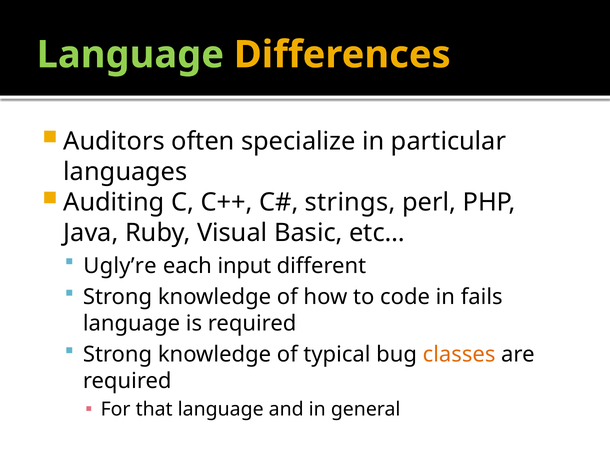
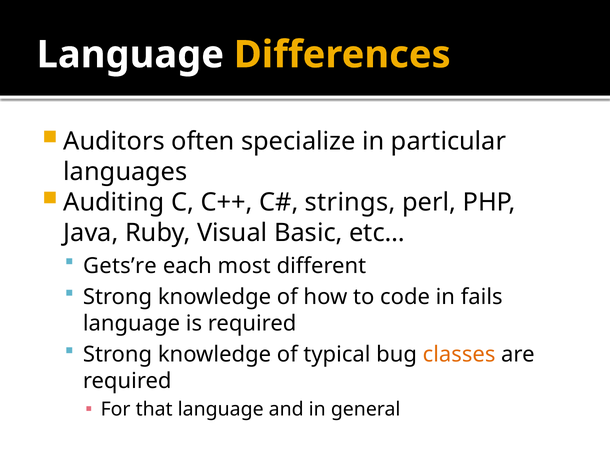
Language at (130, 55) colour: light green -> white
Ugly’re: Ugly’re -> Gets’re
input: input -> most
